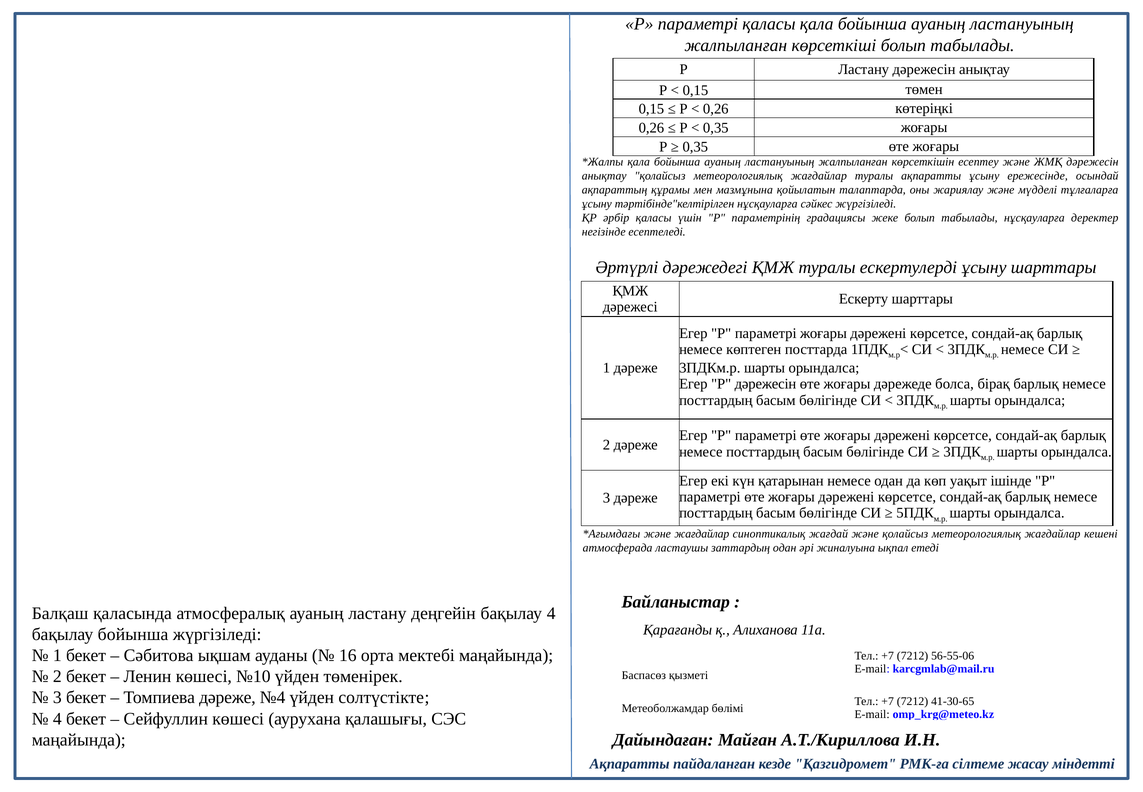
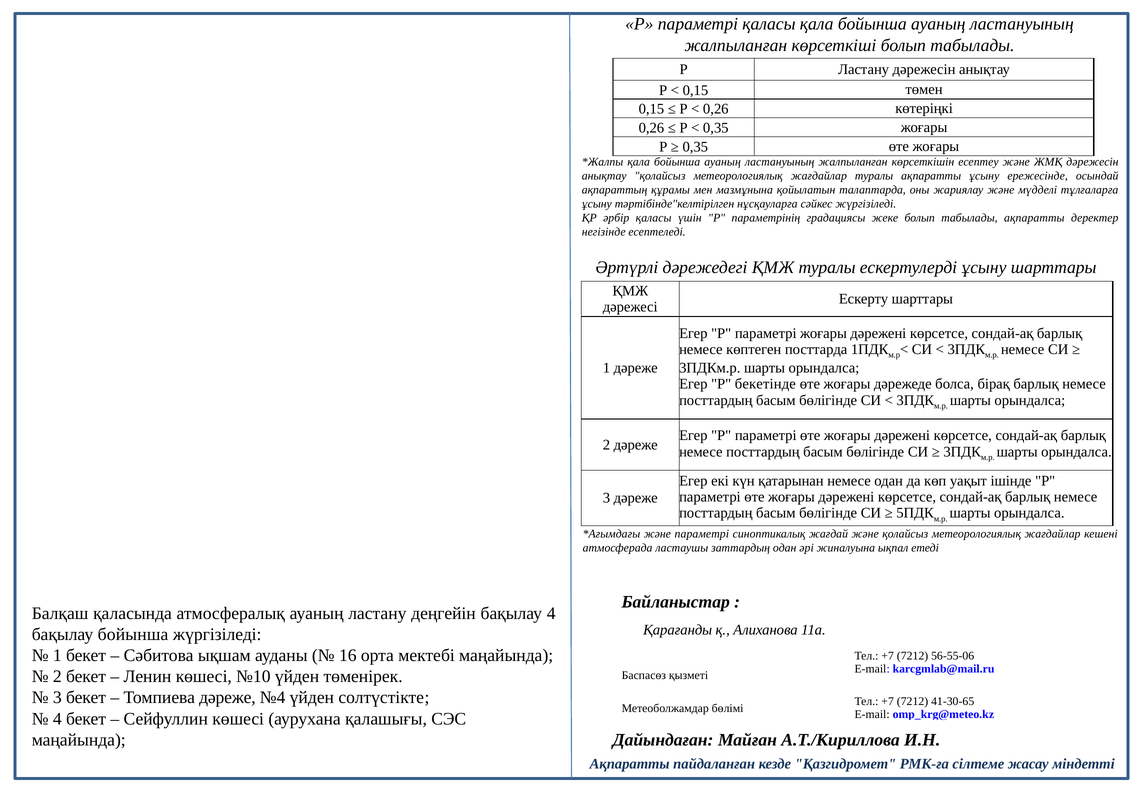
табылады нұсқауларға: нұсқауларға -> ақпаратты
P дәрежесін: дәрежесін -> бекетінде
және жағдайлар: жағдайлар -> параметрі
